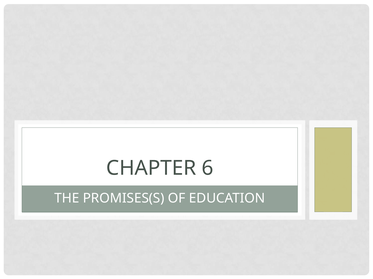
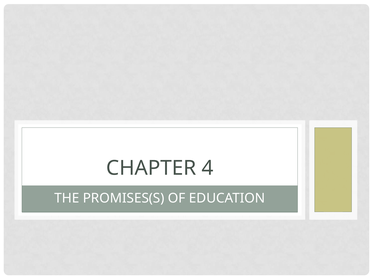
6: 6 -> 4
